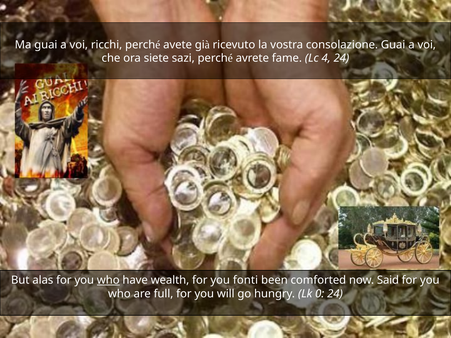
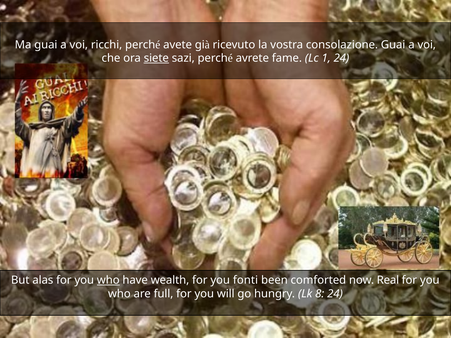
siete underline: none -> present
4: 4 -> 1
Said: Said -> Real
0: 0 -> 8
